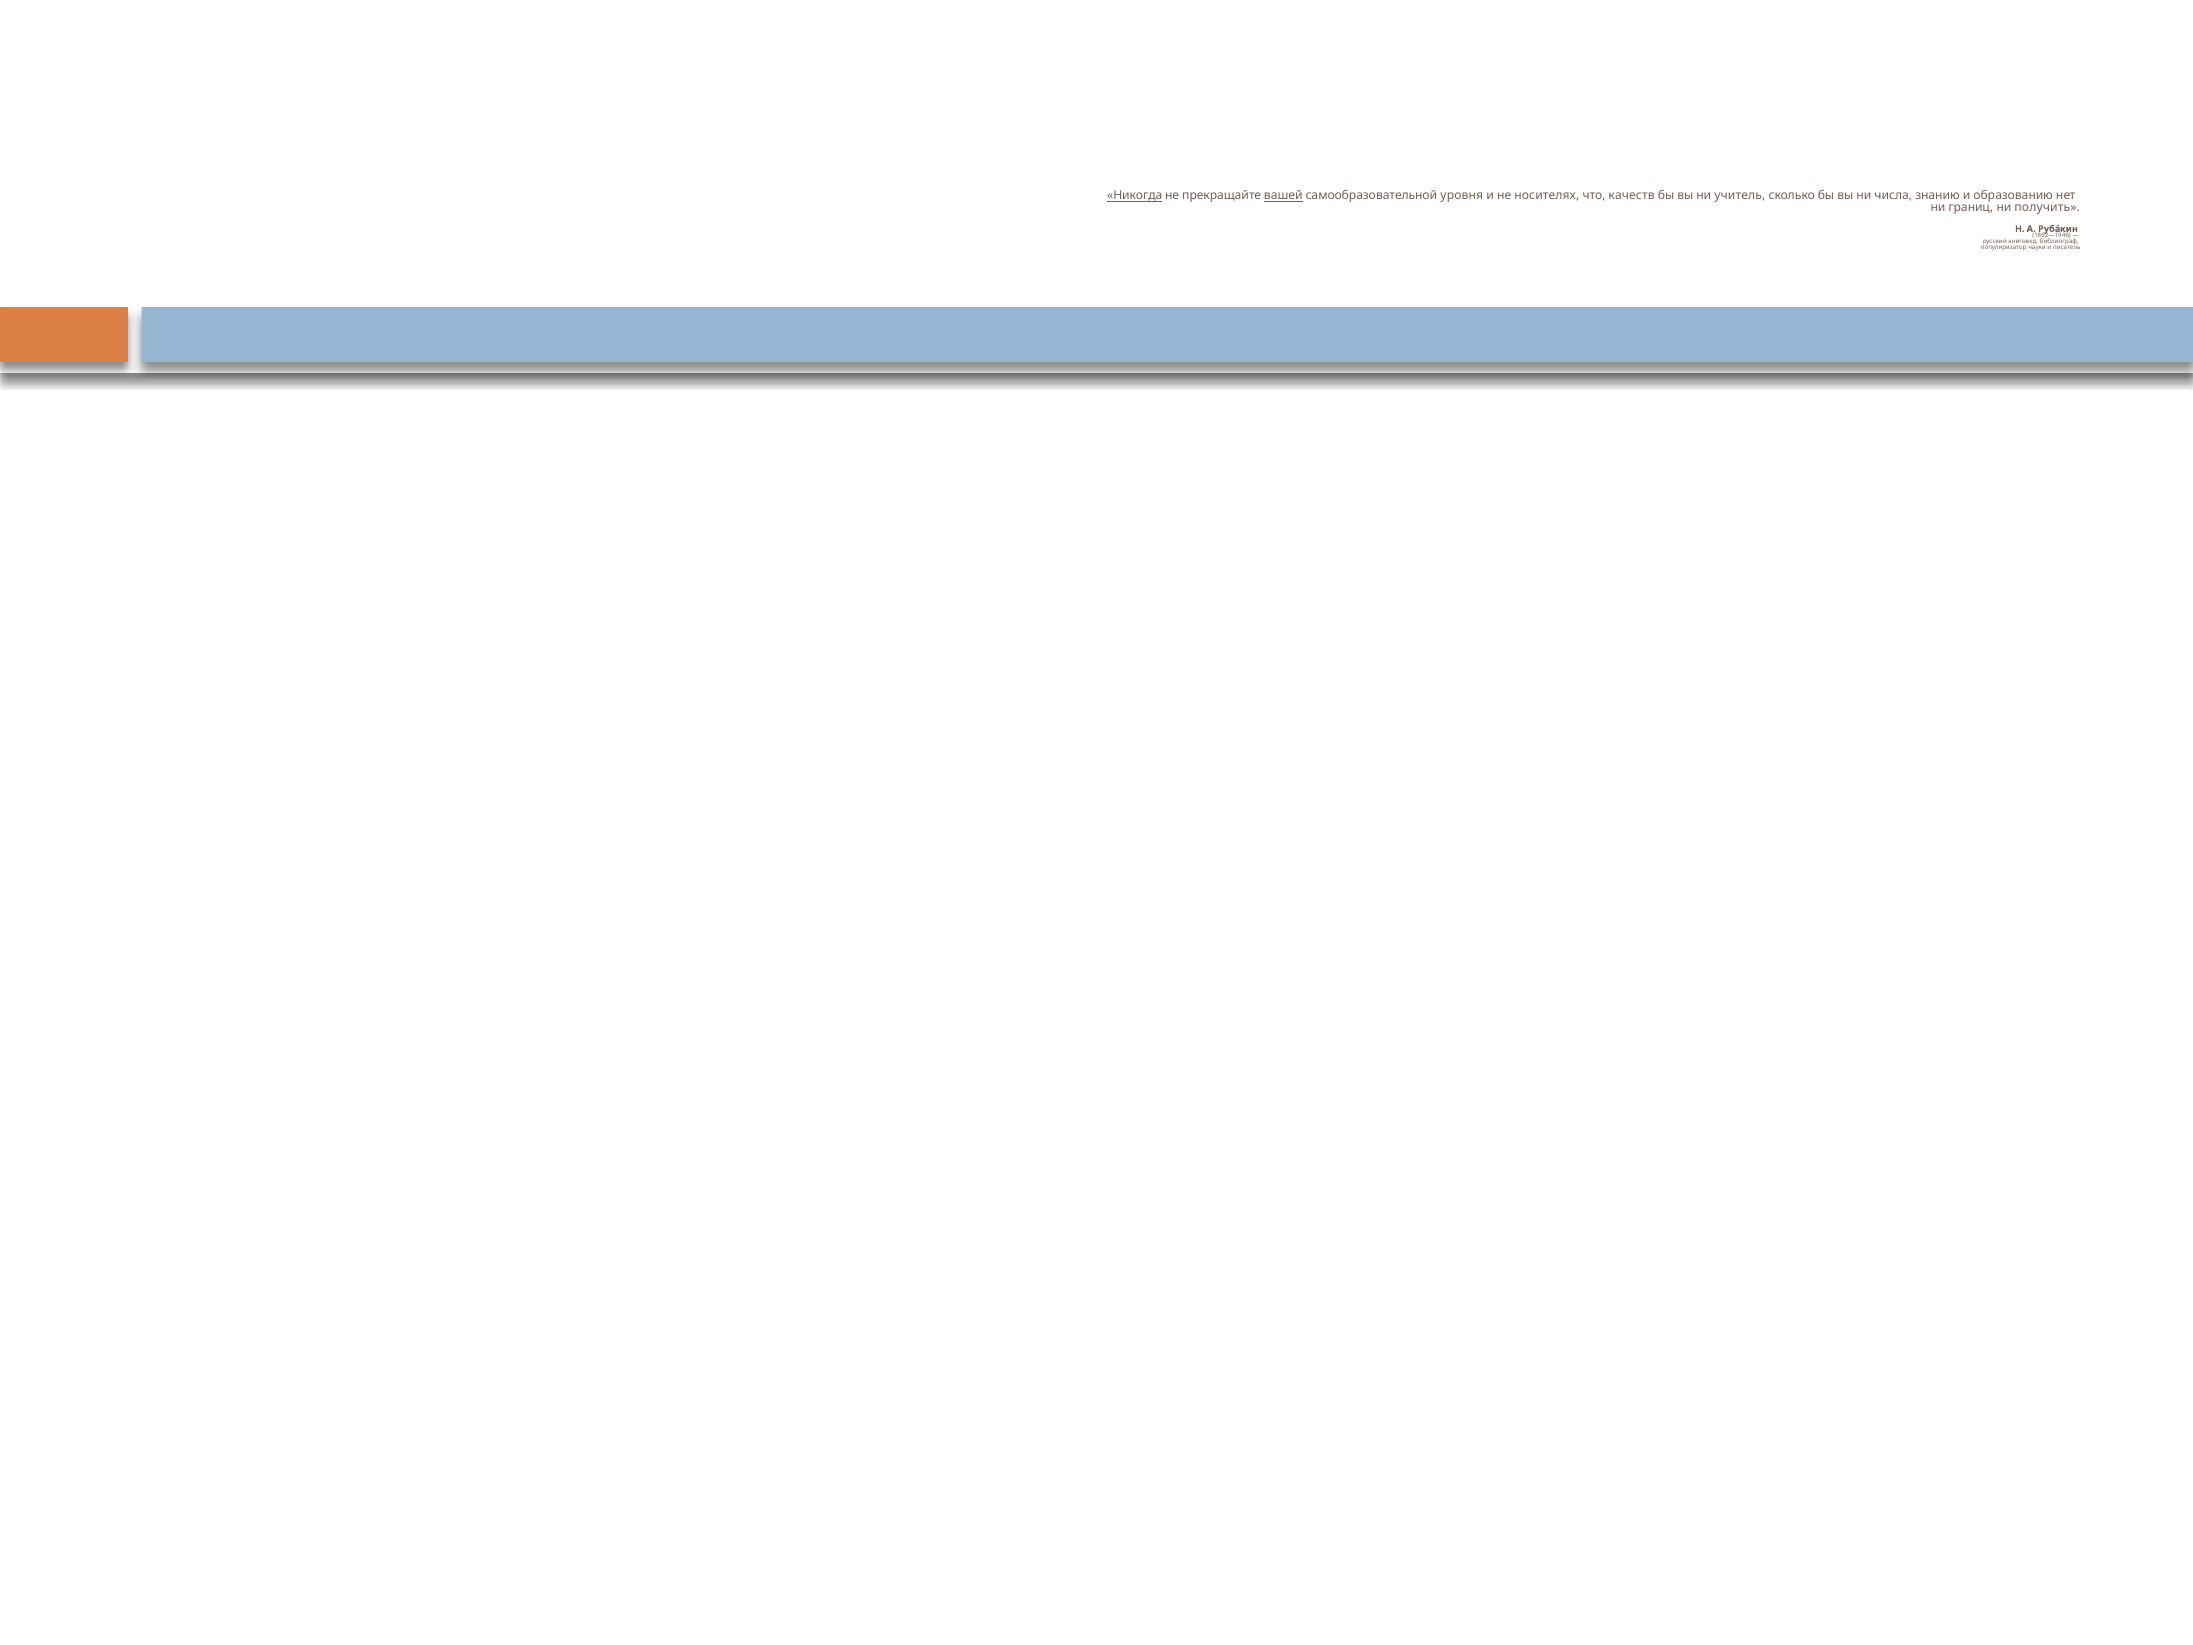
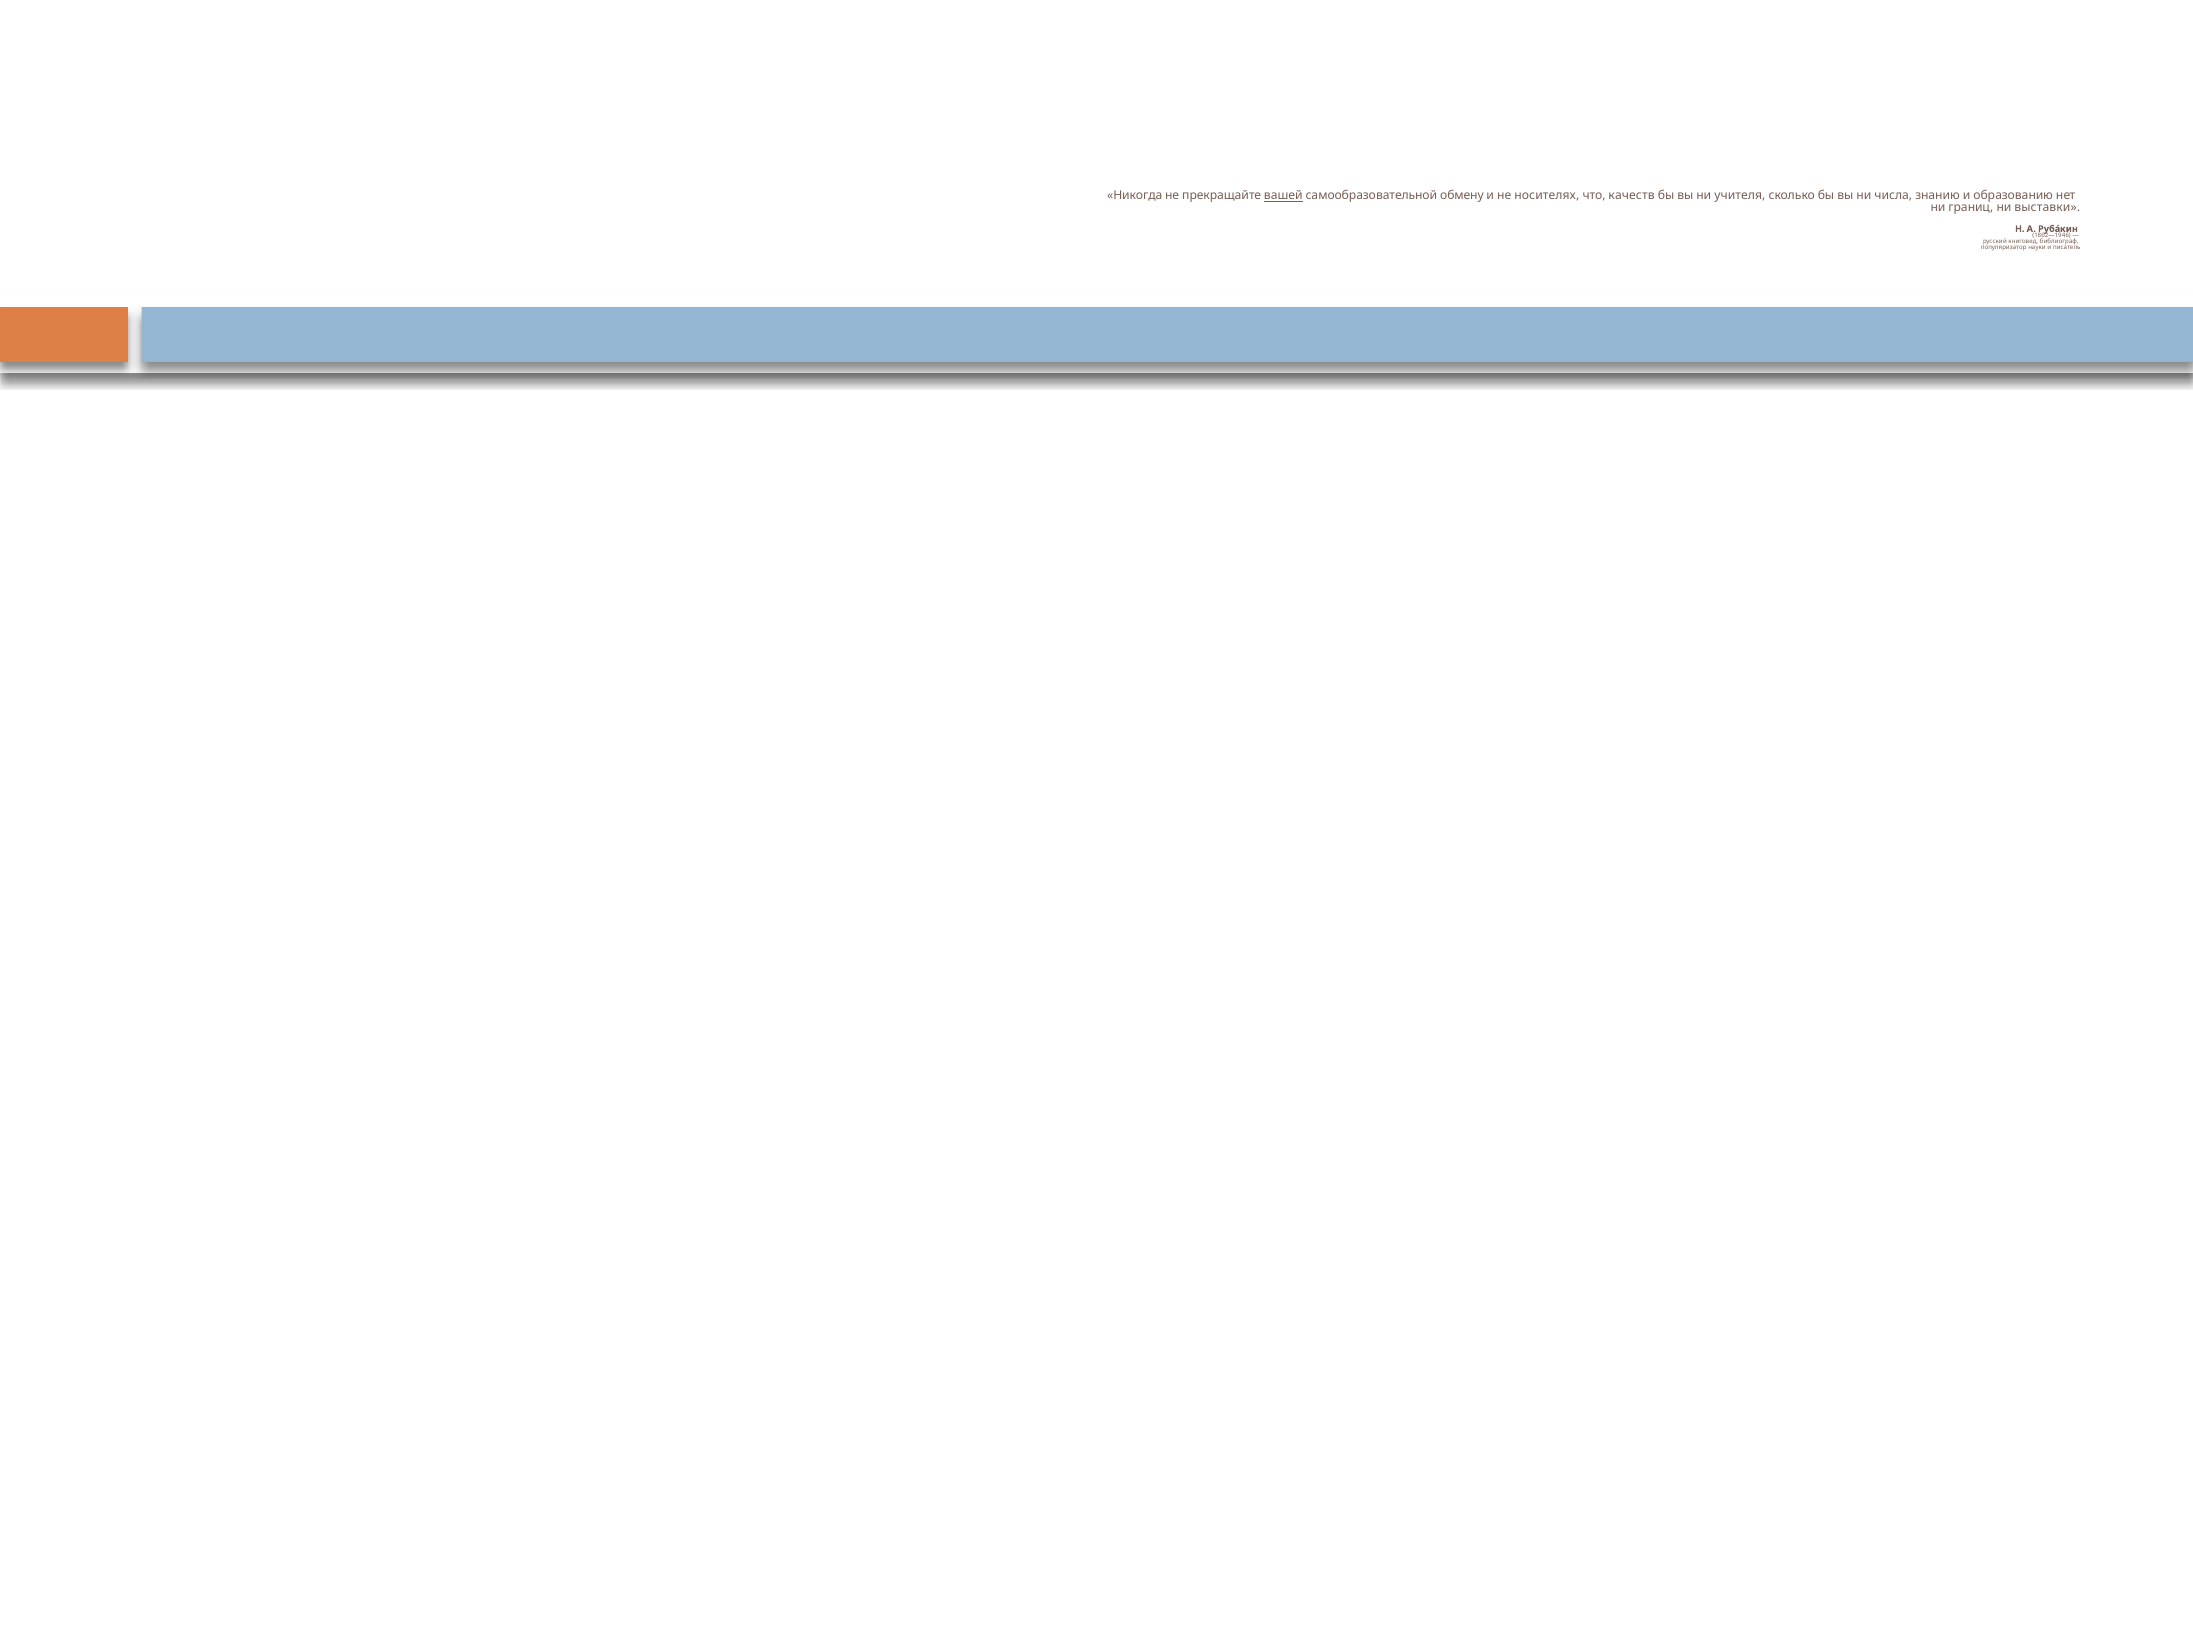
Никогда underline: present -> none
уровня: уровня -> обмену
учитель: учитель -> учителя
получить: получить -> выставки
